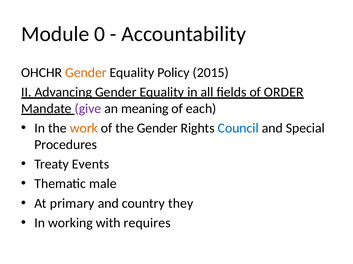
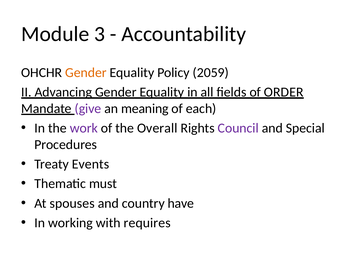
0: 0 -> 3
2015: 2015 -> 2059
work colour: orange -> purple
the Gender: Gender -> Overall
Council colour: blue -> purple
male: male -> must
primary: primary -> spouses
they: they -> have
